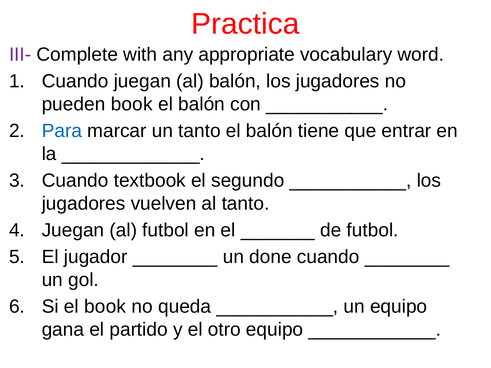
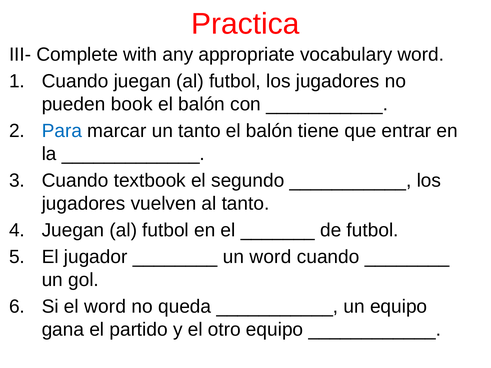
III- colour: purple -> black
Cuando juegan al balón: balón -> futbol
un done: done -> word
el book: book -> word
